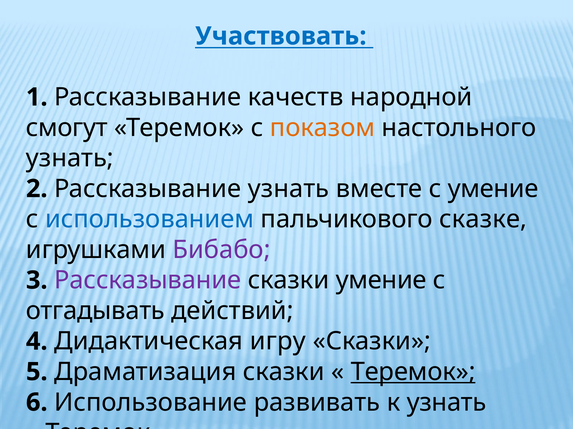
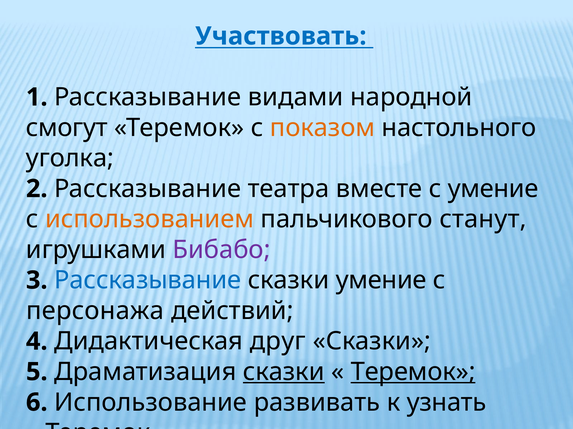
качеств: качеств -> видами
узнать at (70, 158): узнать -> уголка
Рассказывание узнать: узнать -> театра
использованием colour: blue -> orange
сказке: сказке -> станут
Рассказывание at (148, 281) colour: purple -> blue
отгадывать: отгадывать -> персонажа
игру: игру -> друг
сказки at (284, 372) underline: none -> present
